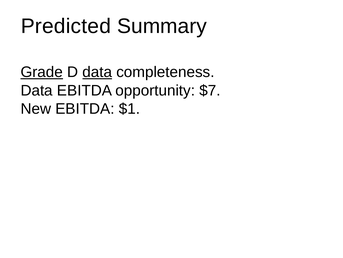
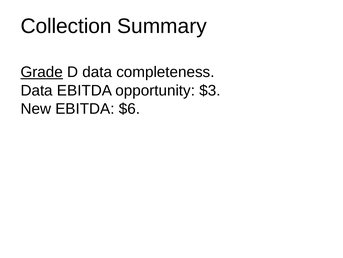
Predicted: Predicted -> Collection
data at (97, 72) underline: present -> none
$7: $7 -> $3
$1: $1 -> $6
